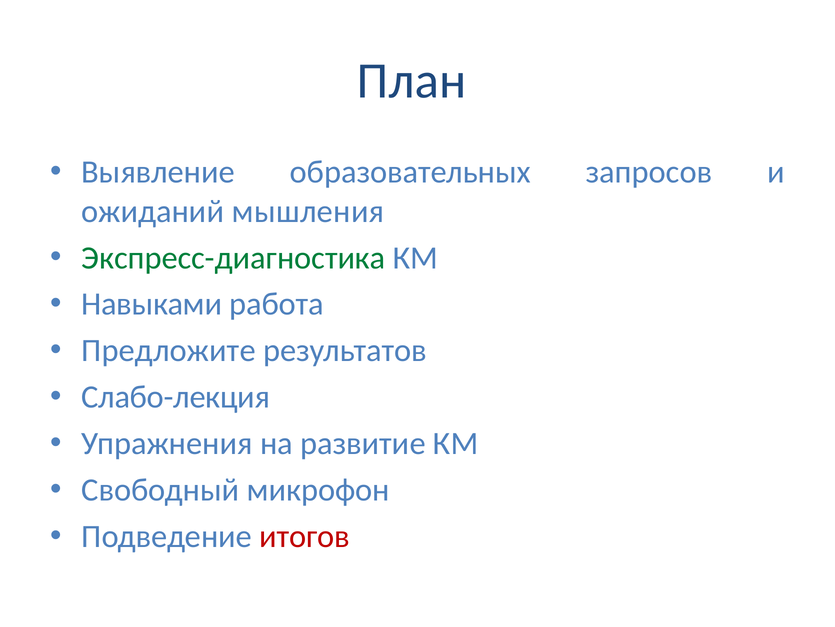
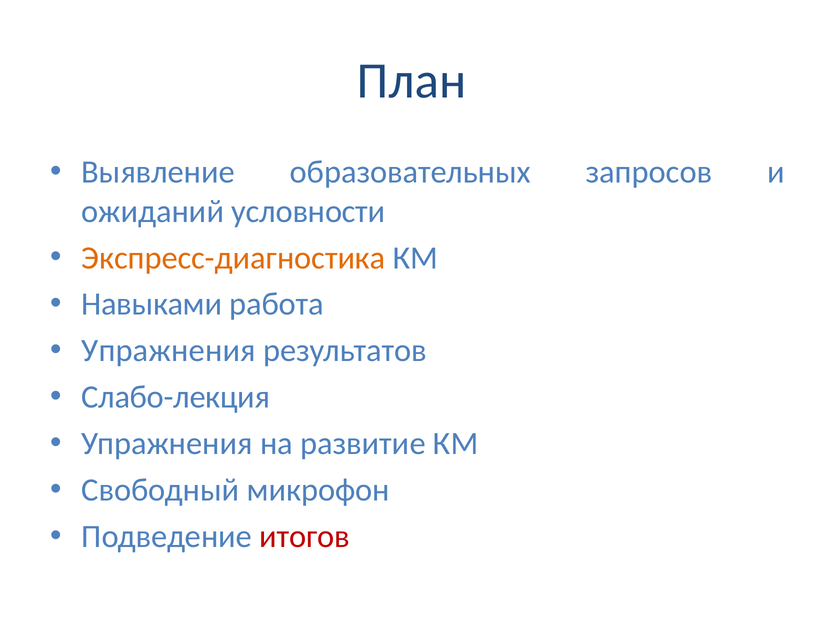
мышления: мышления -> условности
Экспресс-диагностика colour: green -> orange
Предложите at (169, 350): Предложите -> Упражнения
